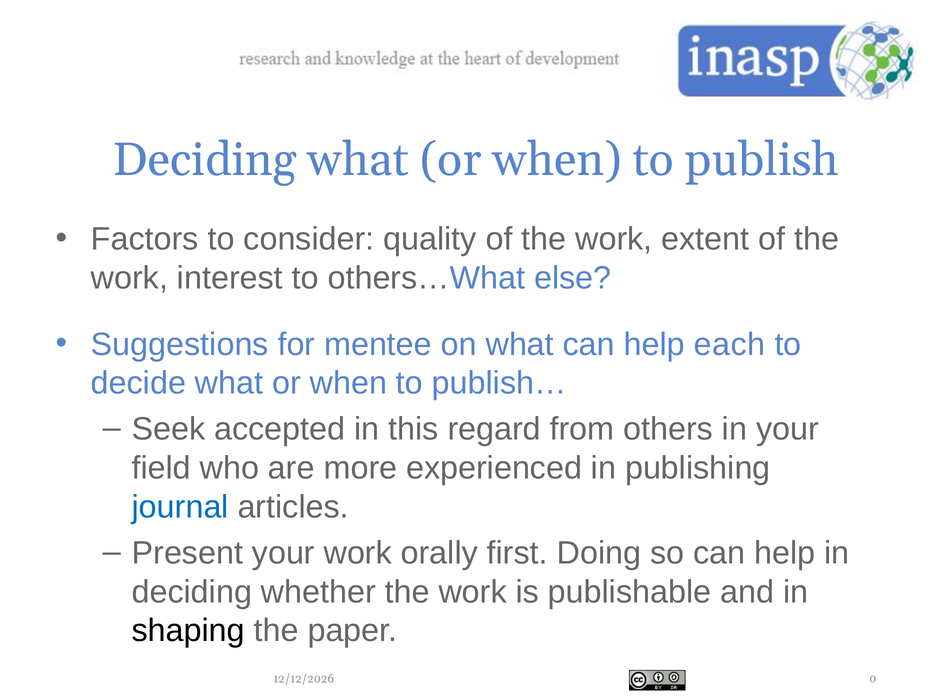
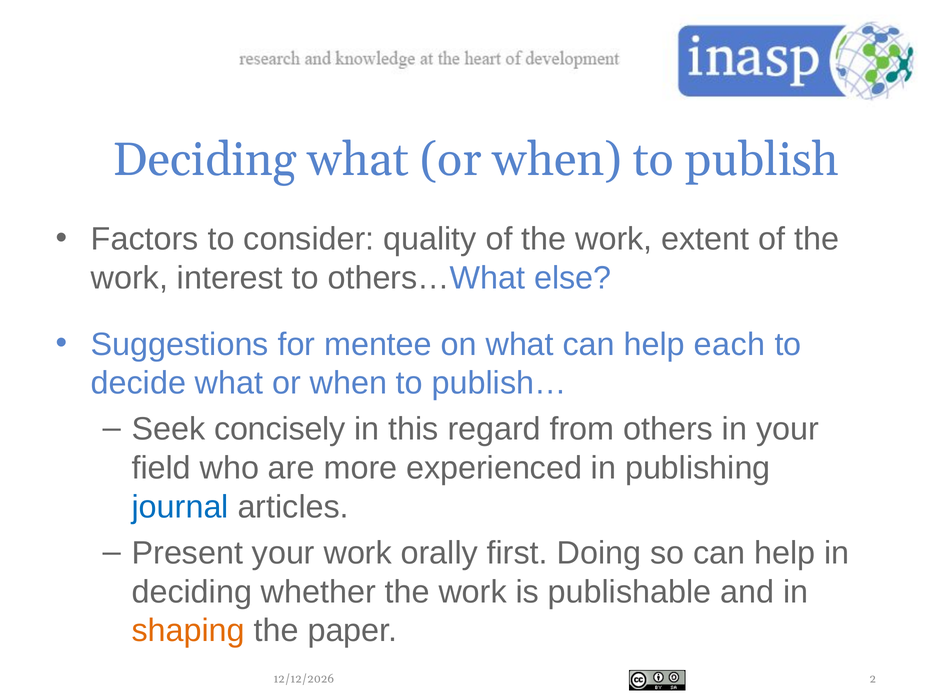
accepted: accepted -> concisely
shaping colour: black -> orange
0: 0 -> 2
